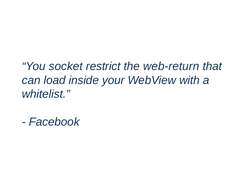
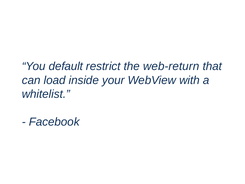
socket: socket -> default
